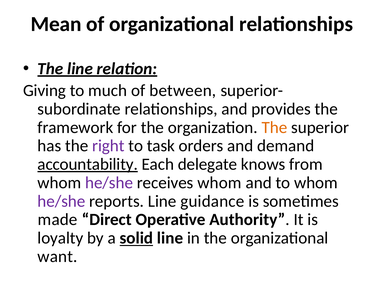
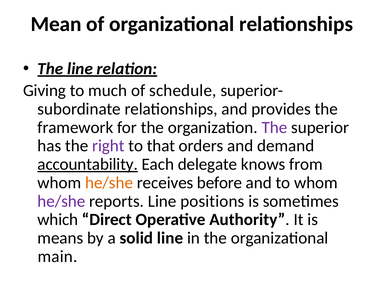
between: between -> schedule
The at (274, 127) colour: orange -> purple
task: task -> that
he/she at (109, 183) colour: purple -> orange
receives whom: whom -> before
guidance: guidance -> positions
made: made -> which
loyalty: loyalty -> means
solid underline: present -> none
want: want -> main
